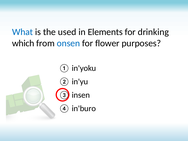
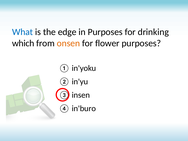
used: used -> edge
in Elements: Elements -> Purposes
onsen colour: blue -> orange
